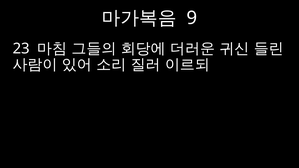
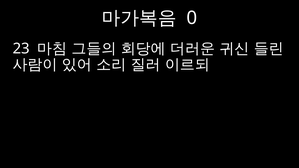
9: 9 -> 0
